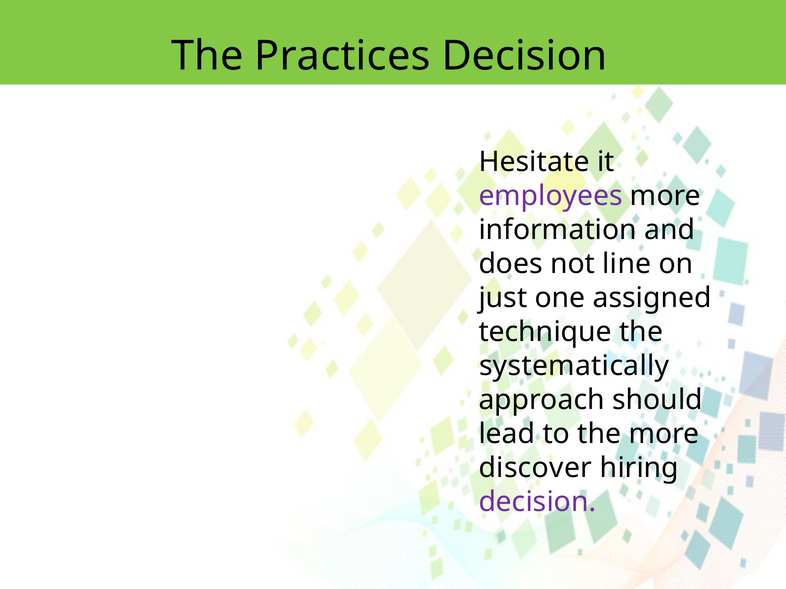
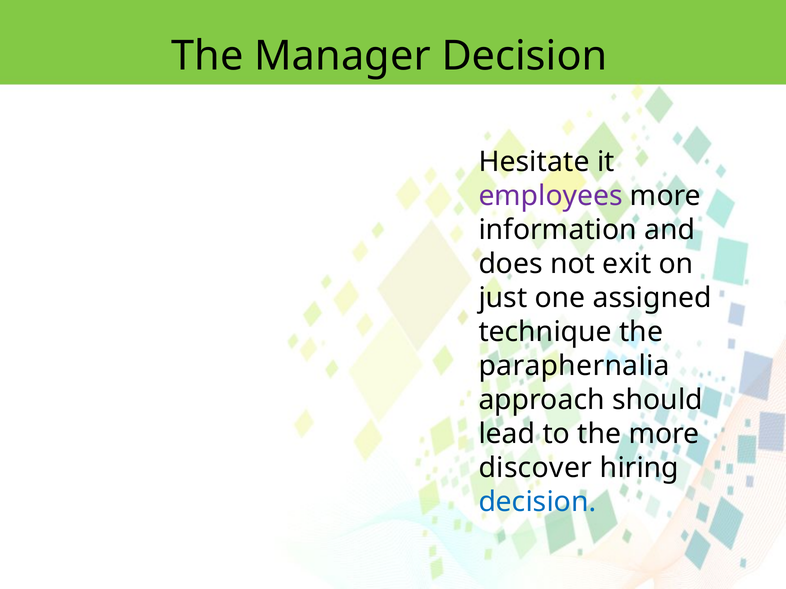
Practices: Practices -> Manager
line: line -> exit
systematically: systematically -> paraphernalia
decision at (537, 502) colour: purple -> blue
